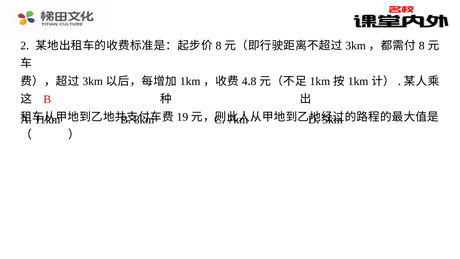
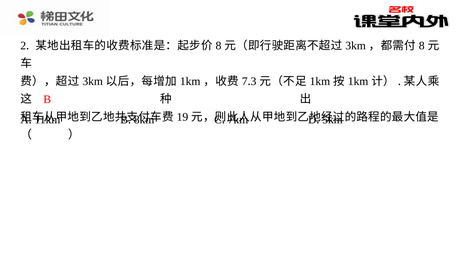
4: 4 -> 7
8 at (254, 81): 8 -> 3
